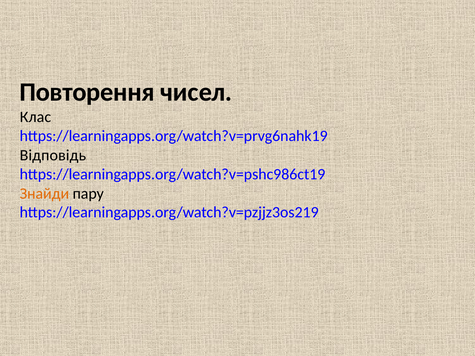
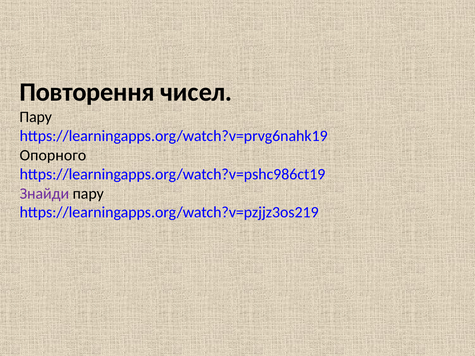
Клас at (35, 117): Клас -> Пару
Відповідь: Відповідь -> Опорного
Знайди colour: orange -> purple
